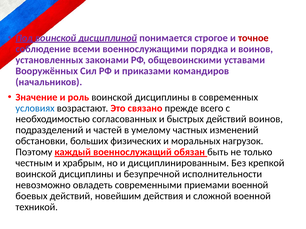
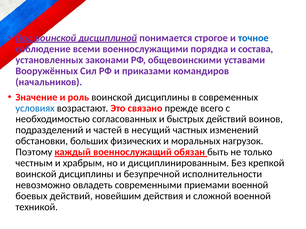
точное colour: red -> blue
и воинов: воинов -> состава
умелому: умелому -> несущий
